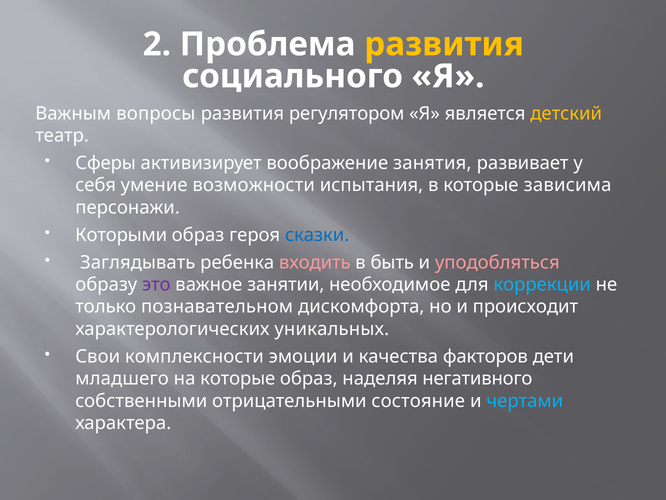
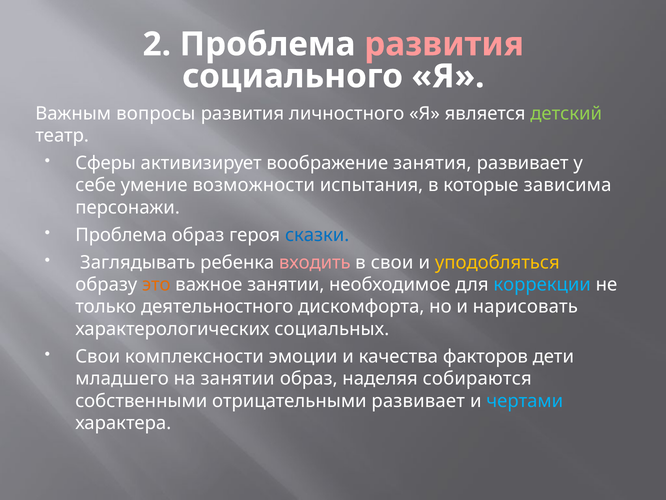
развития at (444, 44) colour: yellow -> pink
регулятором: регулятором -> личностного
детский colour: yellow -> light green
себя: себя -> себе
Которыми at (121, 235): Которыми -> Проблема
в быть: быть -> свои
уподобляться colour: pink -> yellow
это colour: purple -> orange
познавательном: познавательном -> деятельностного
происходит: происходит -> нарисовать
уникальных: уникальных -> социальных
на которые: которые -> занятии
негативного: негативного -> собираются
отрицательными состояние: состояние -> развивает
